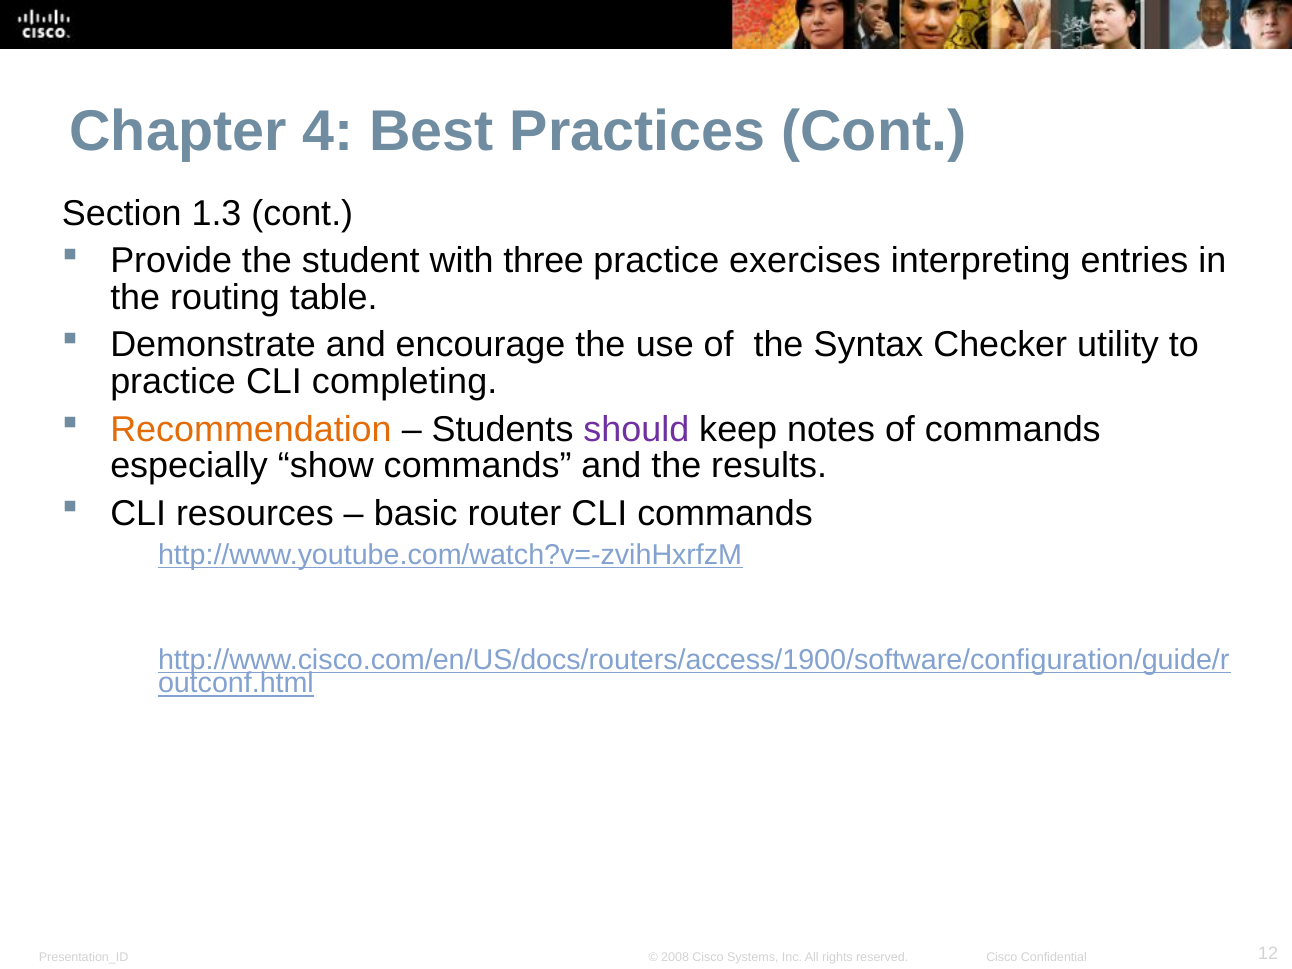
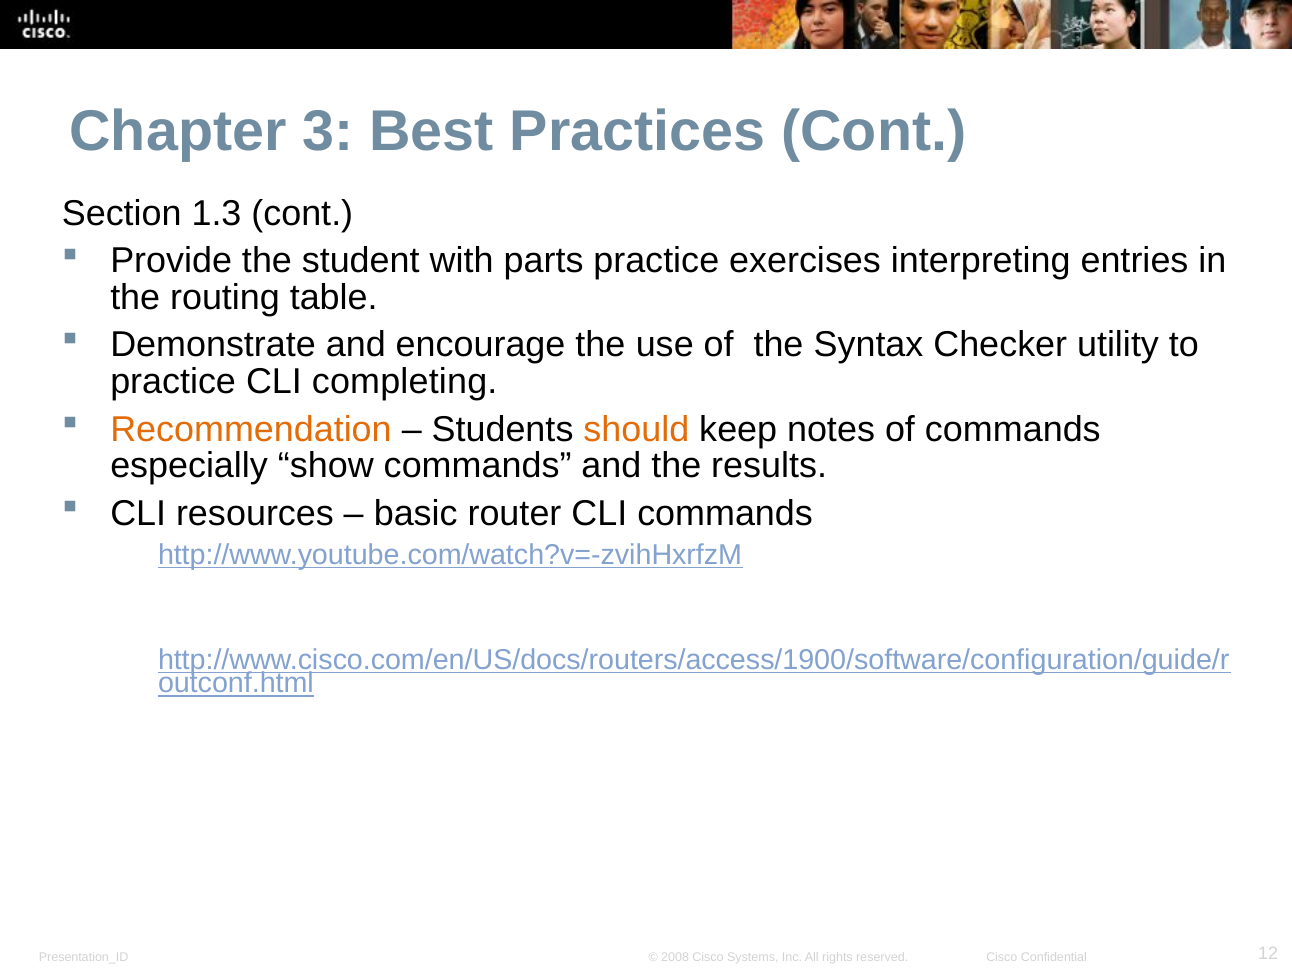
4: 4 -> 3
three: three -> parts
should colour: purple -> orange
